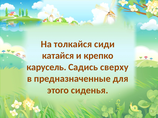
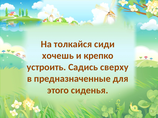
катайся: катайся -> хочешь
карусель: карусель -> устроить
